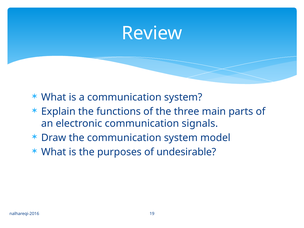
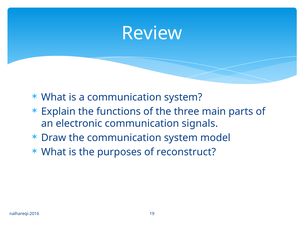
undesirable: undesirable -> reconstruct
